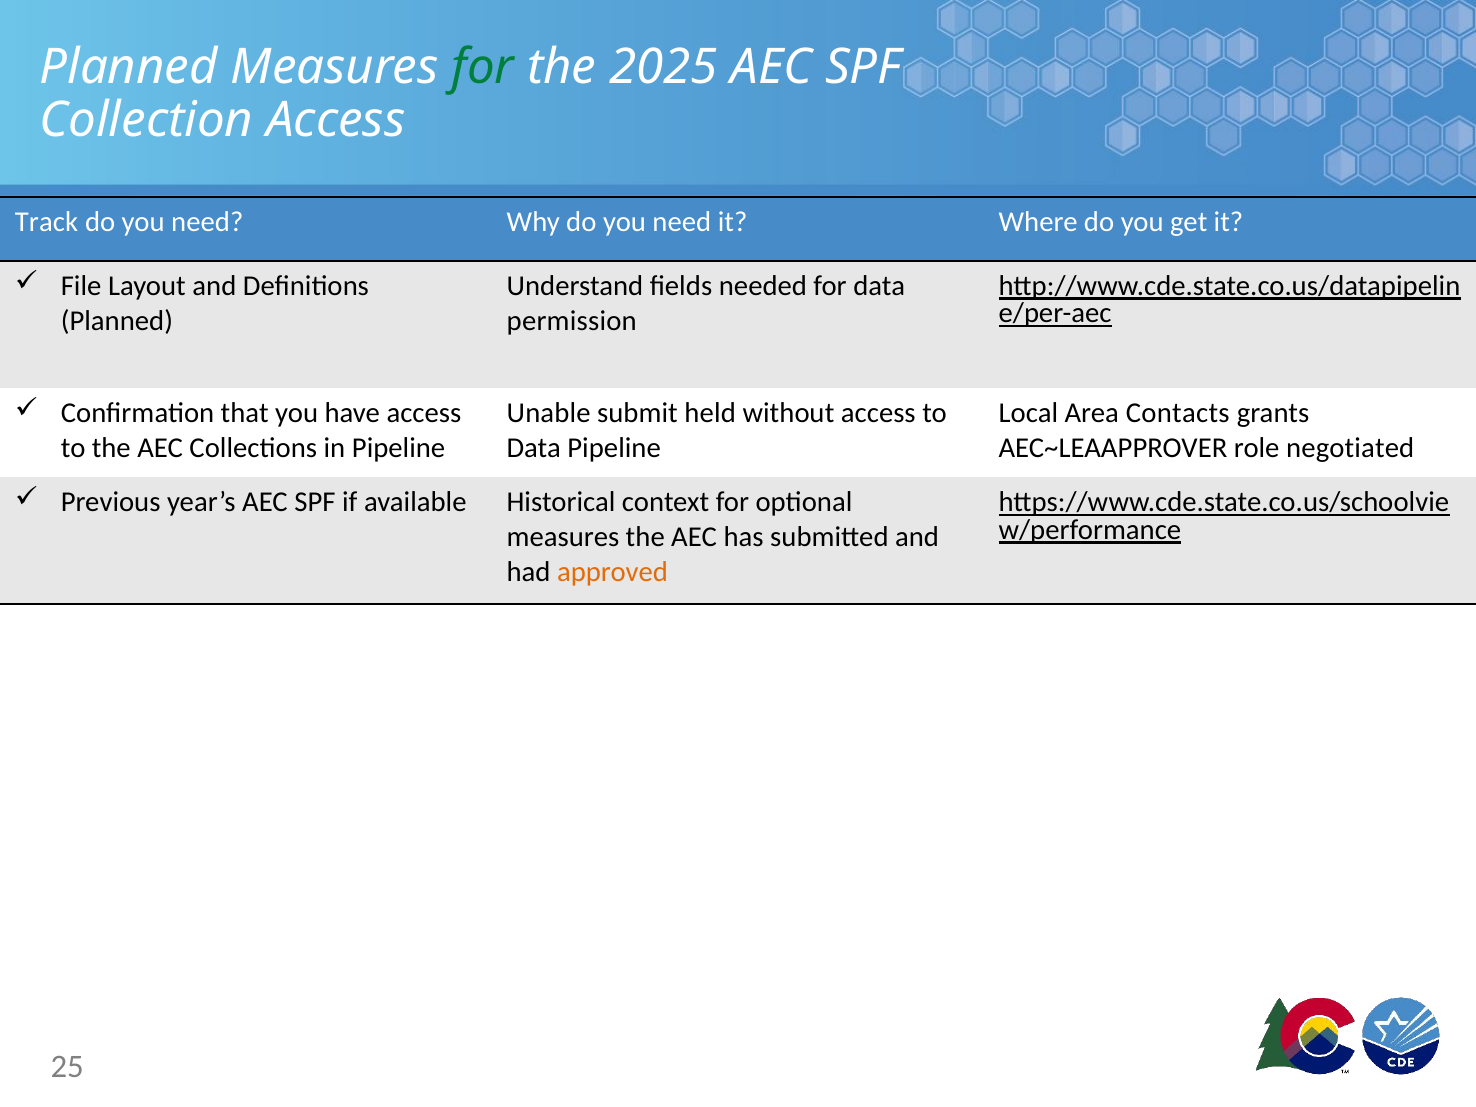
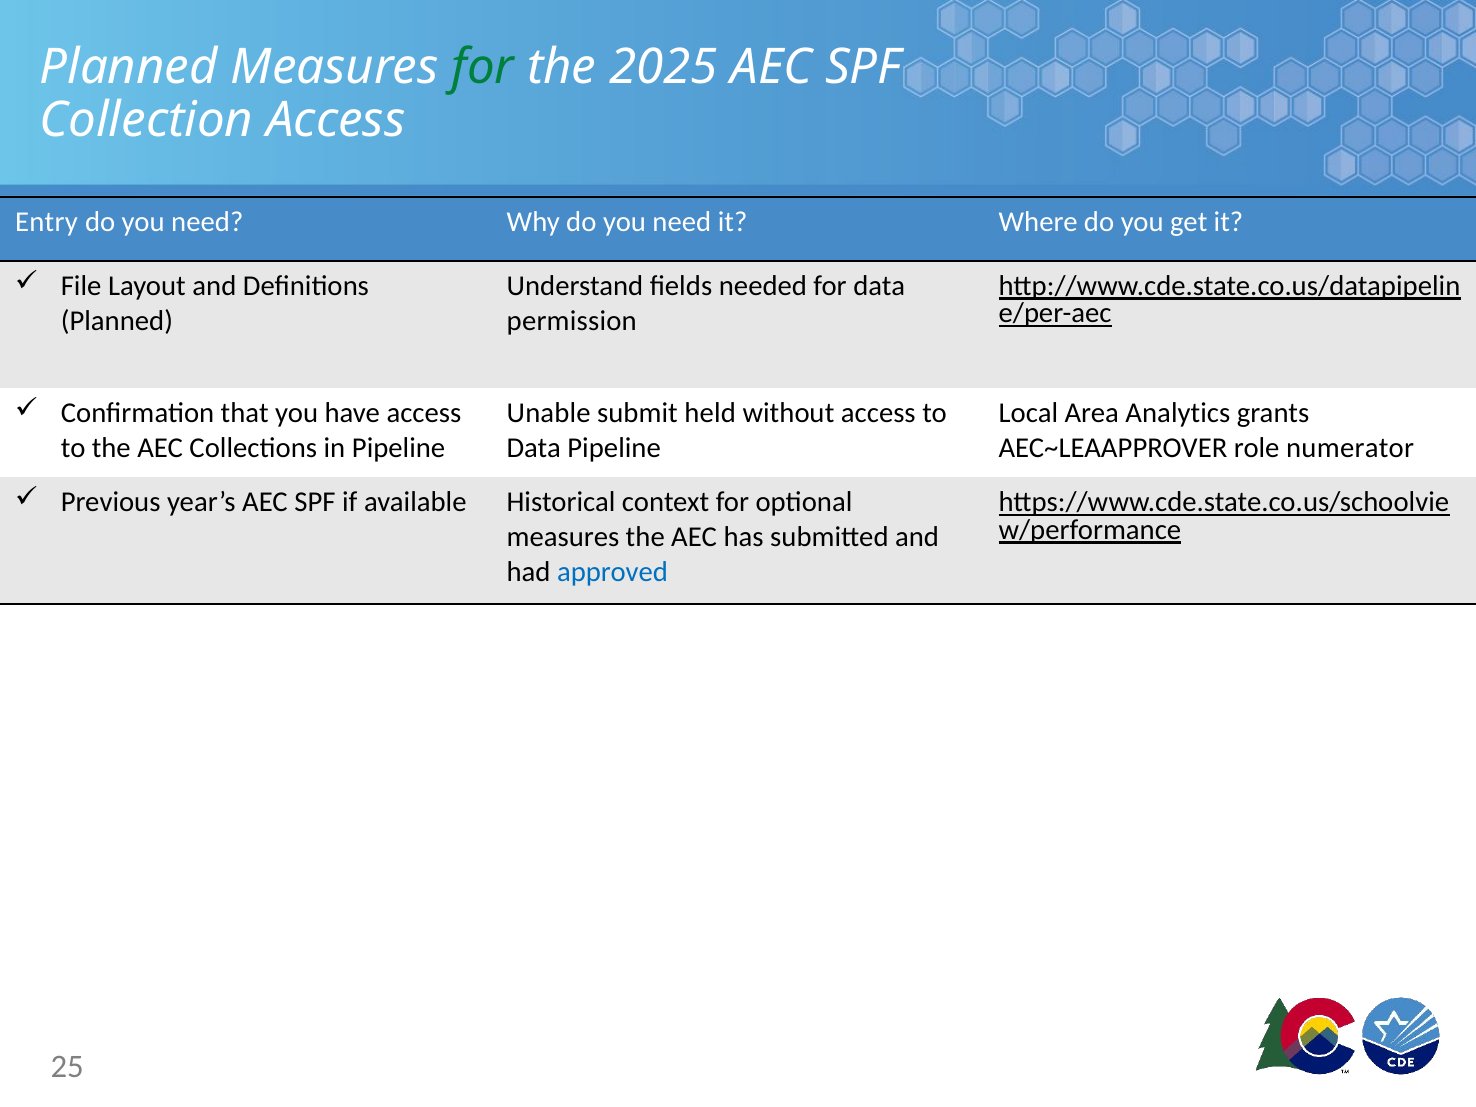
Track: Track -> Entry
Contacts: Contacts -> Analytics
negotiated: negotiated -> numerator
approved colour: orange -> blue
